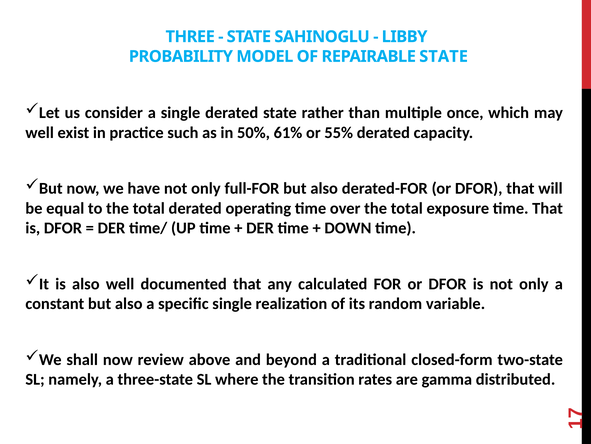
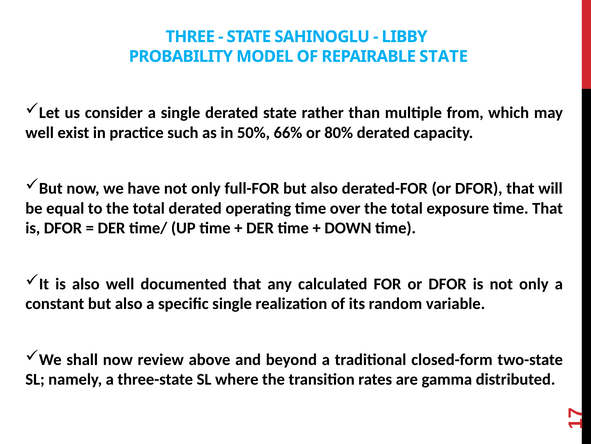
once: once -> from
61%: 61% -> 66%
55%: 55% -> 80%
